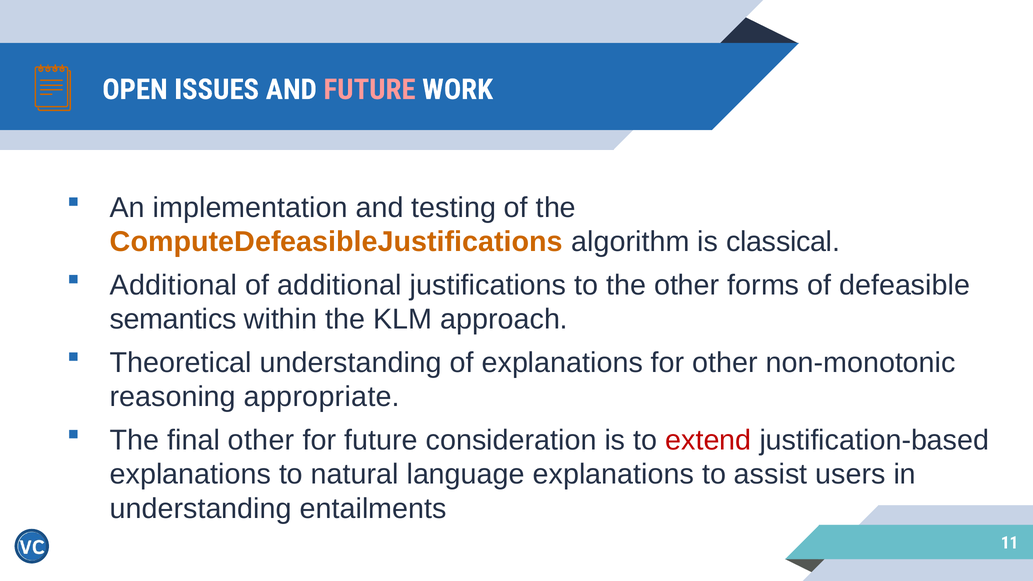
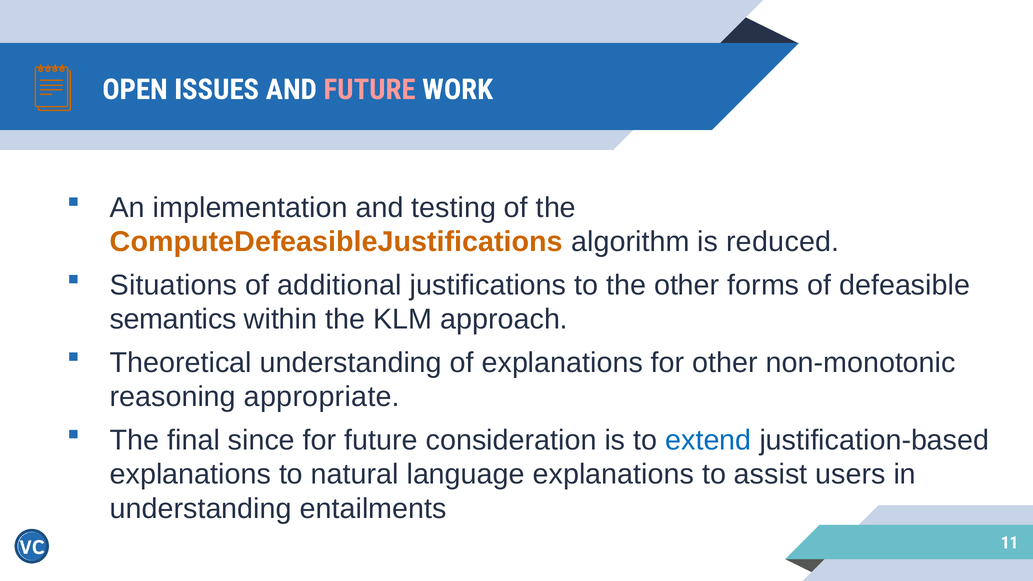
classical: classical -> reduced
Additional at (174, 285): Additional -> Situations
final other: other -> since
extend colour: red -> blue
